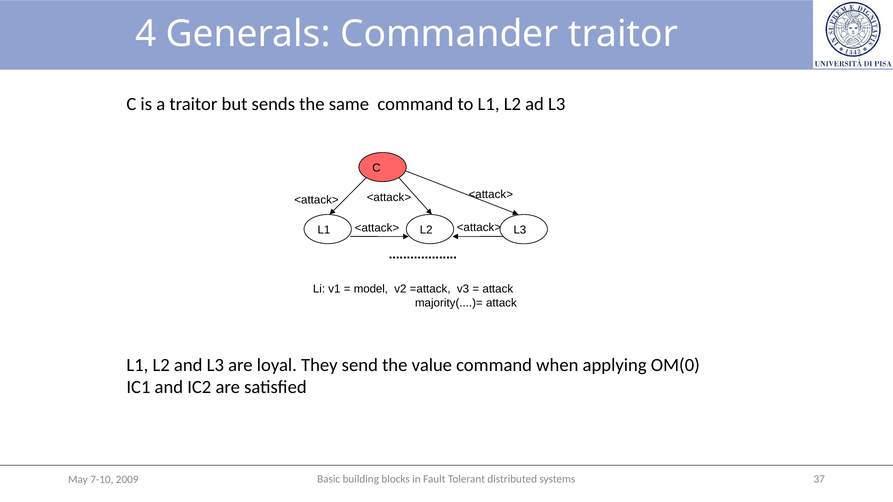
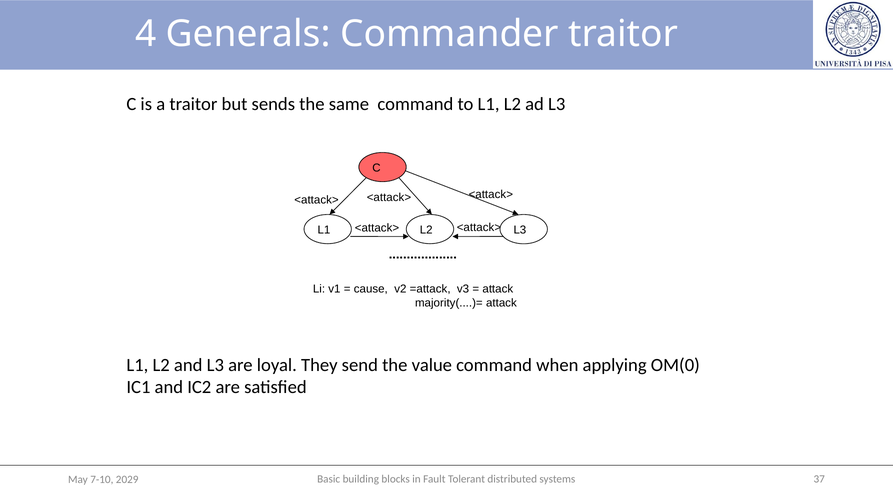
model: model -> cause
2009: 2009 -> 2029
